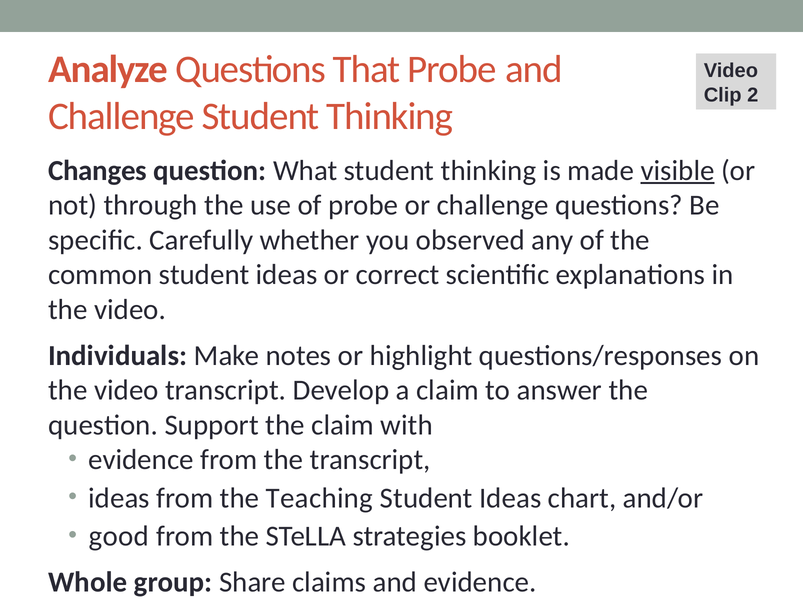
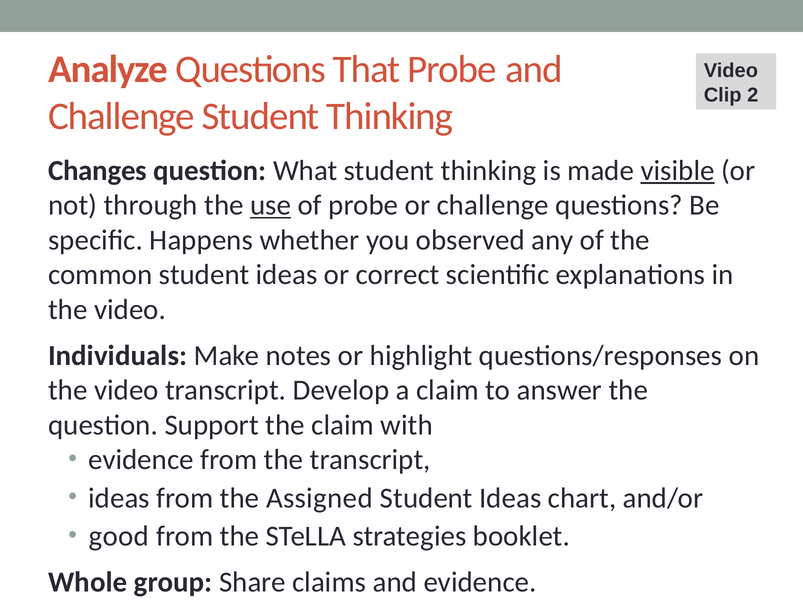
use underline: none -> present
Carefully: Carefully -> Happens
Teaching: Teaching -> Assigned
